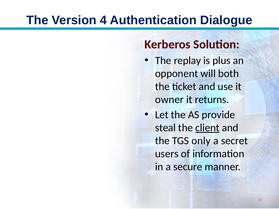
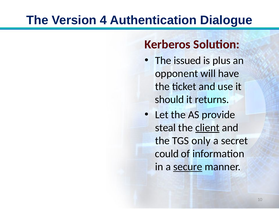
replay: replay -> issued
both: both -> have
owner: owner -> should
users: users -> could
secure underline: none -> present
